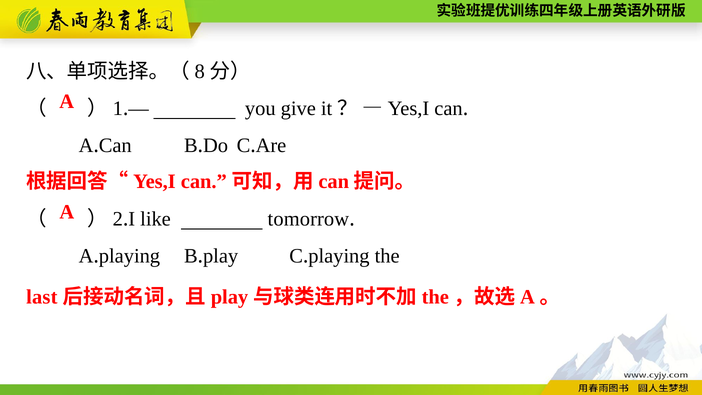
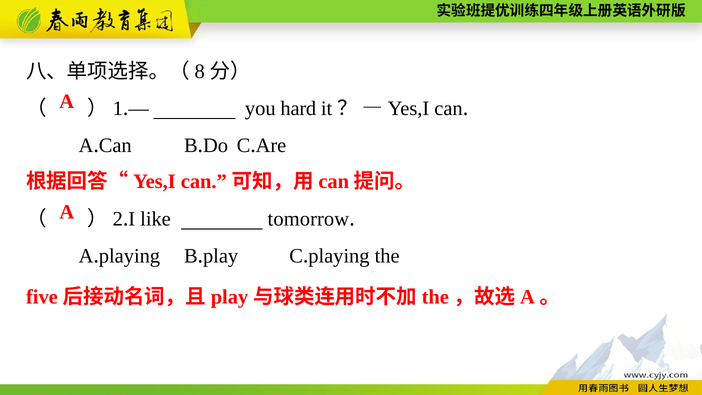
give: give -> hard
last: last -> five
